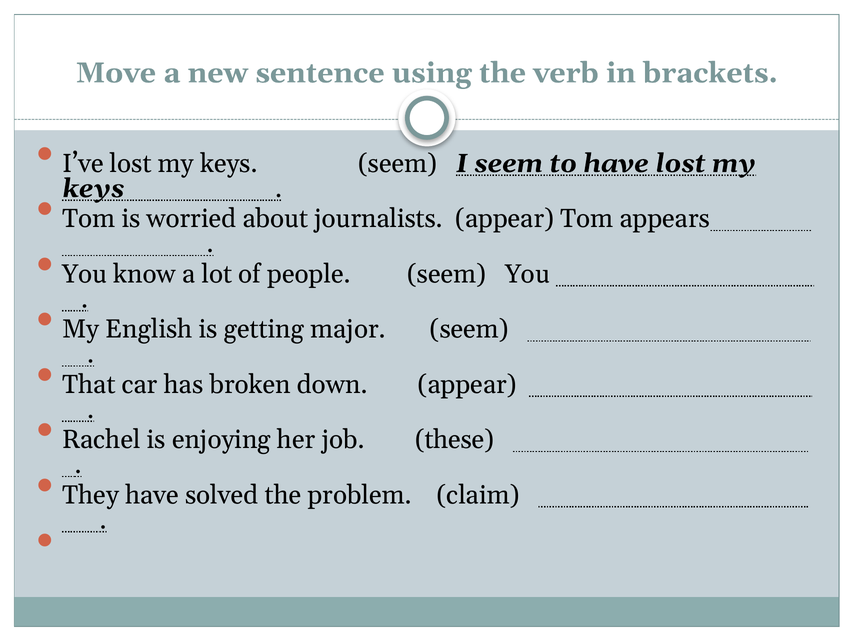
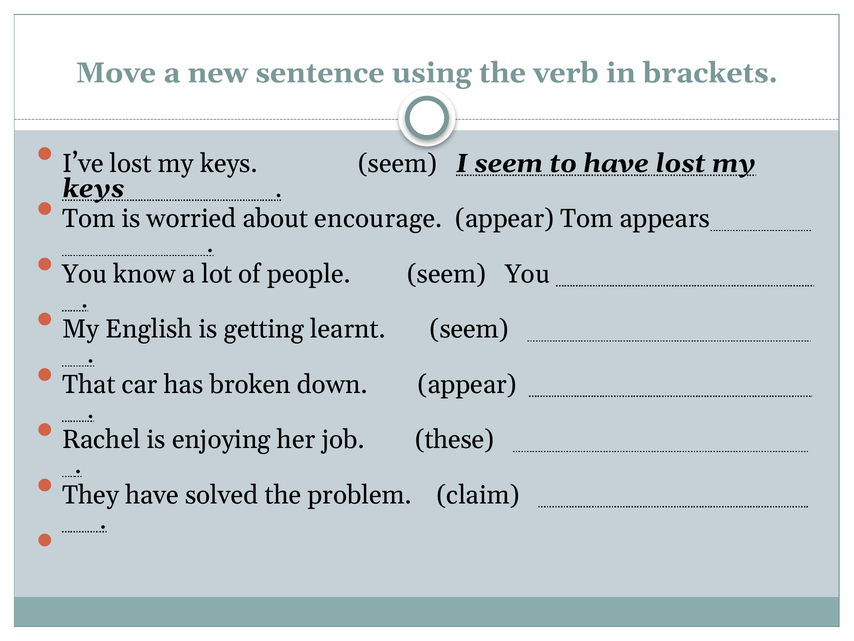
journalists: journalists -> encourage
major: major -> learnt
